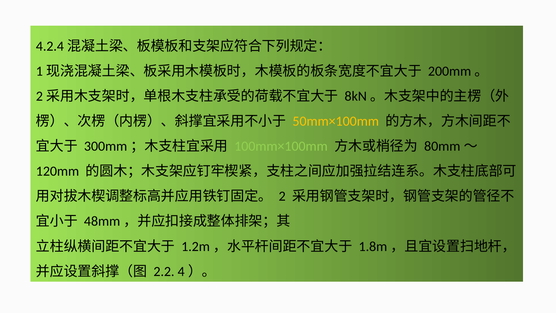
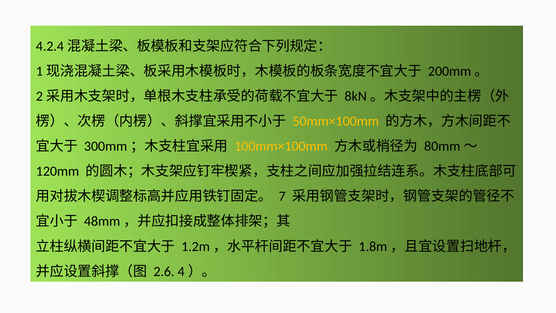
100mm×100mm colour: light green -> yellow
2: 2 -> 7
2.2: 2.2 -> 2.6
